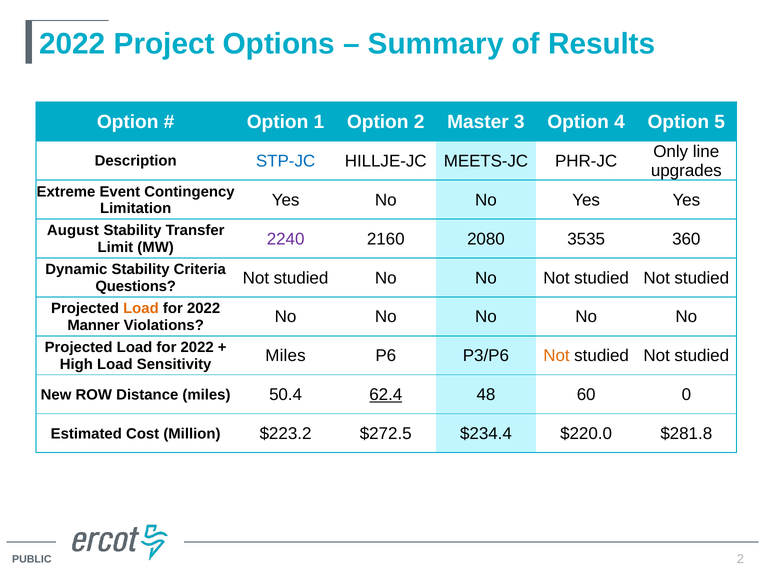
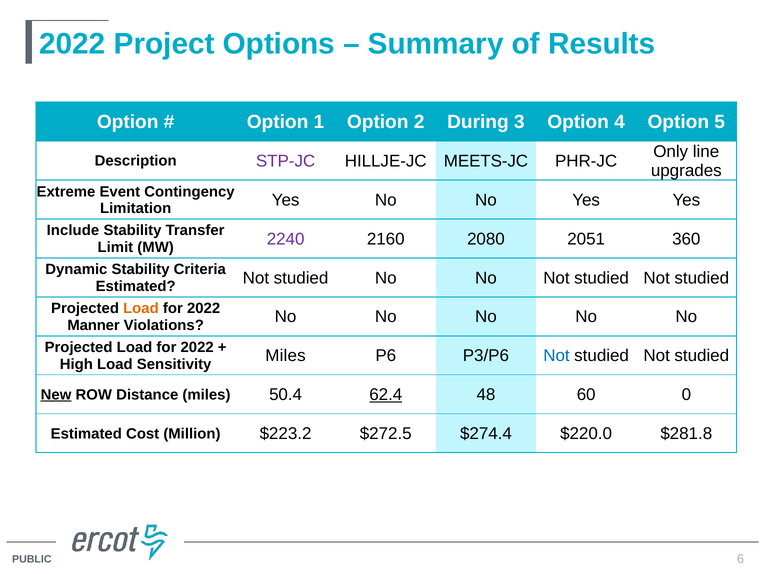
Master: Master -> During
STP-JC colour: blue -> purple
August: August -> Include
3535: 3535 -> 2051
Questions at (136, 286): Questions -> Estimated
Not at (556, 356) colour: orange -> blue
New underline: none -> present
$234.4: $234.4 -> $274.4
2 at (740, 559): 2 -> 6
